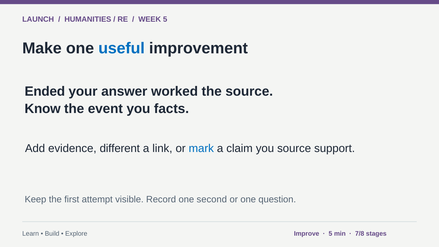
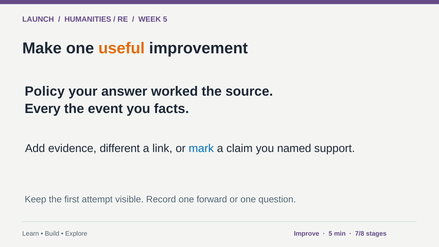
useful colour: blue -> orange
Ended: Ended -> Policy
Know: Know -> Every
you source: source -> named
second: second -> forward
